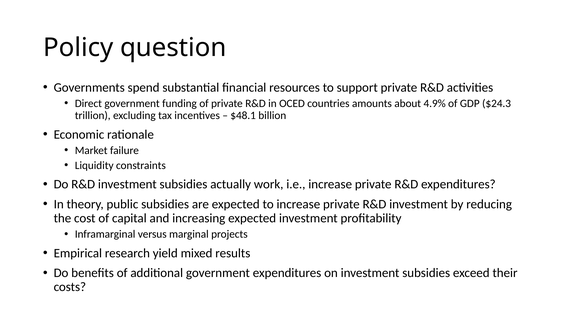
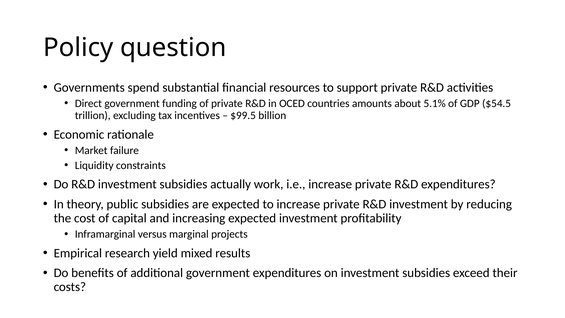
4.9%: 4.9% -> 5.1%
$24.3: $24.3 -> $54.5
$48.1: $48.1 -> $99.5
